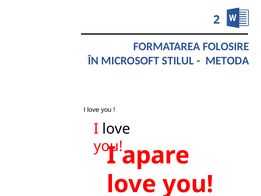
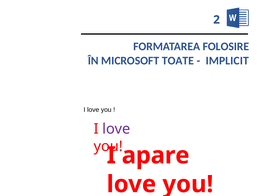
STILUL: STILUL -> TOATE
METODA: METODA -> IMPLICIT
love at (116, 129) colour: black -> purple
